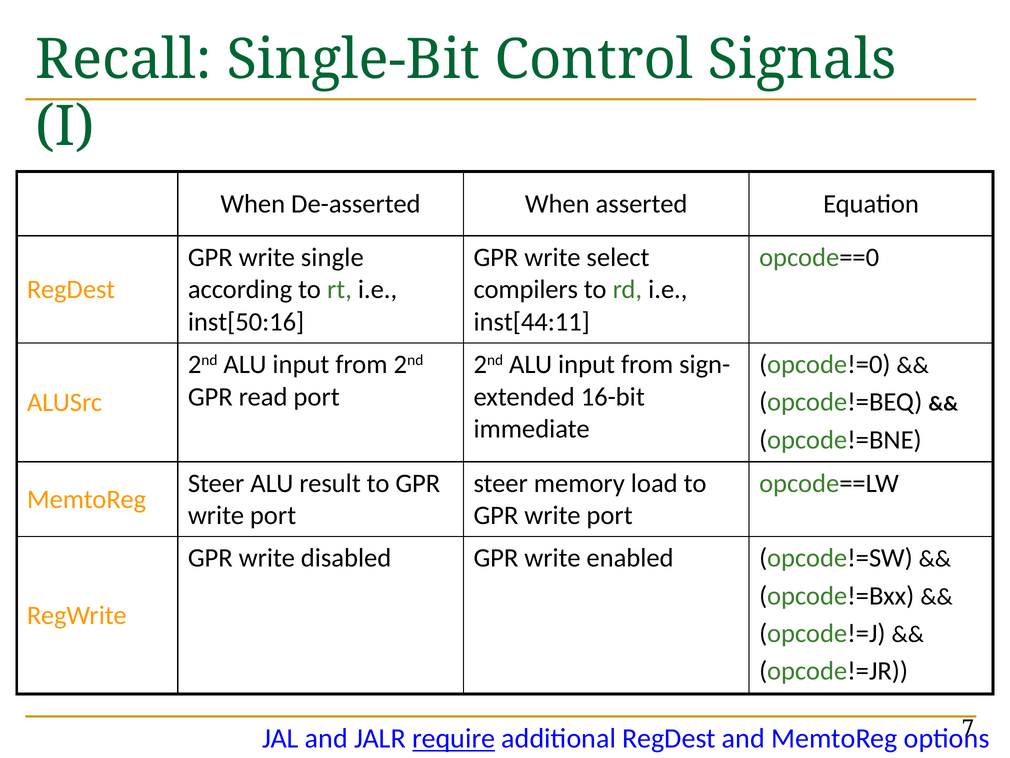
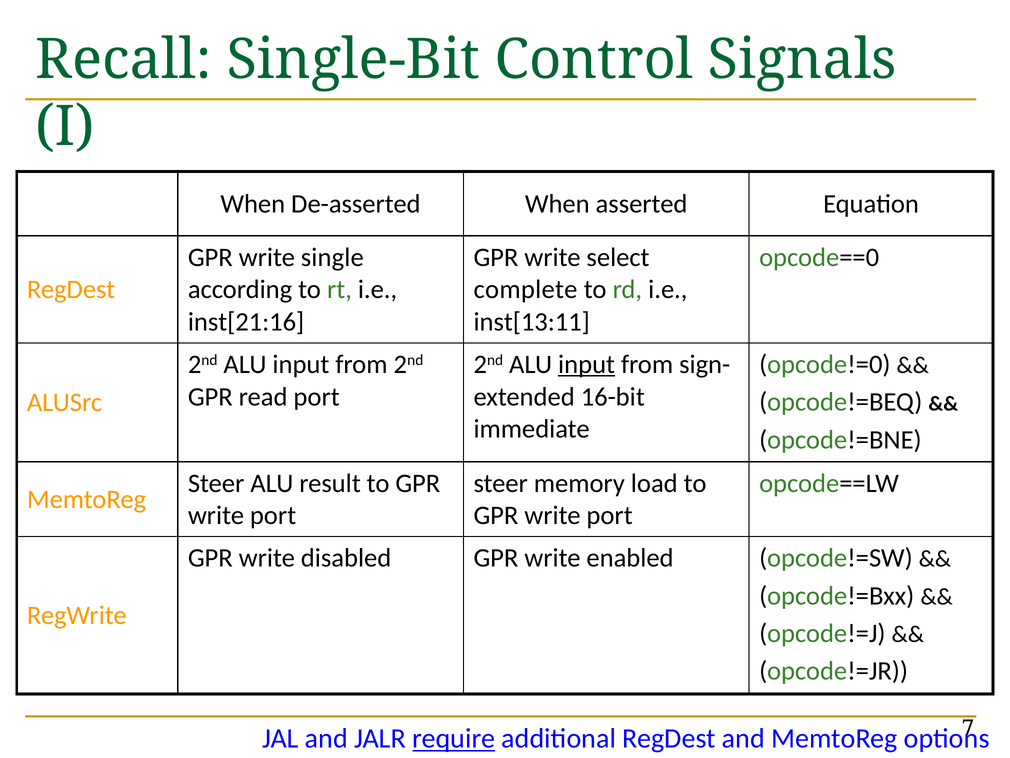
compilers: compilers -> complete
inst[50:16: inst[50:16 -> inst[21:16
inst[44:11: inst[44:11 -> inst[13:11
input at (587, 364) underline: none -> present
